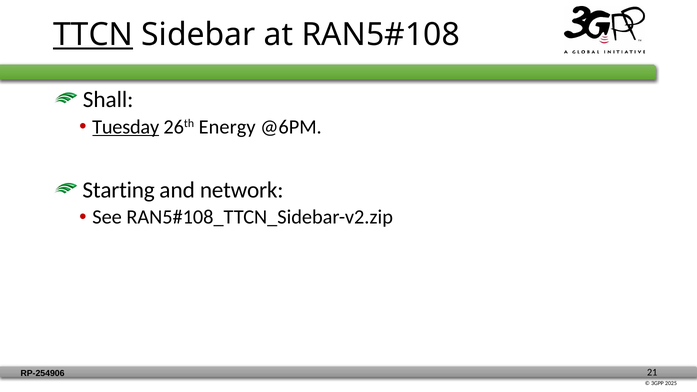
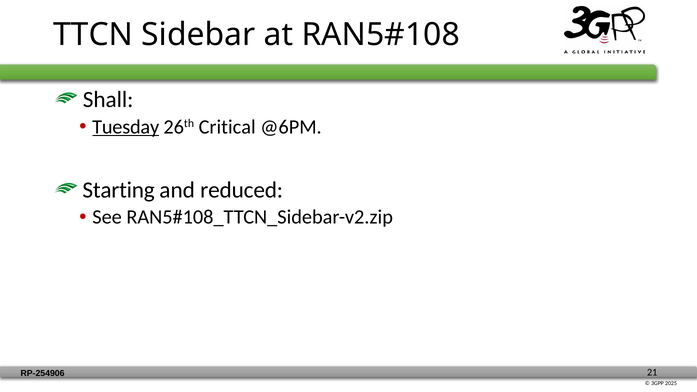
TTCN underline: present -> none
Energy: Energy -> Critical
network: network -> reduced
